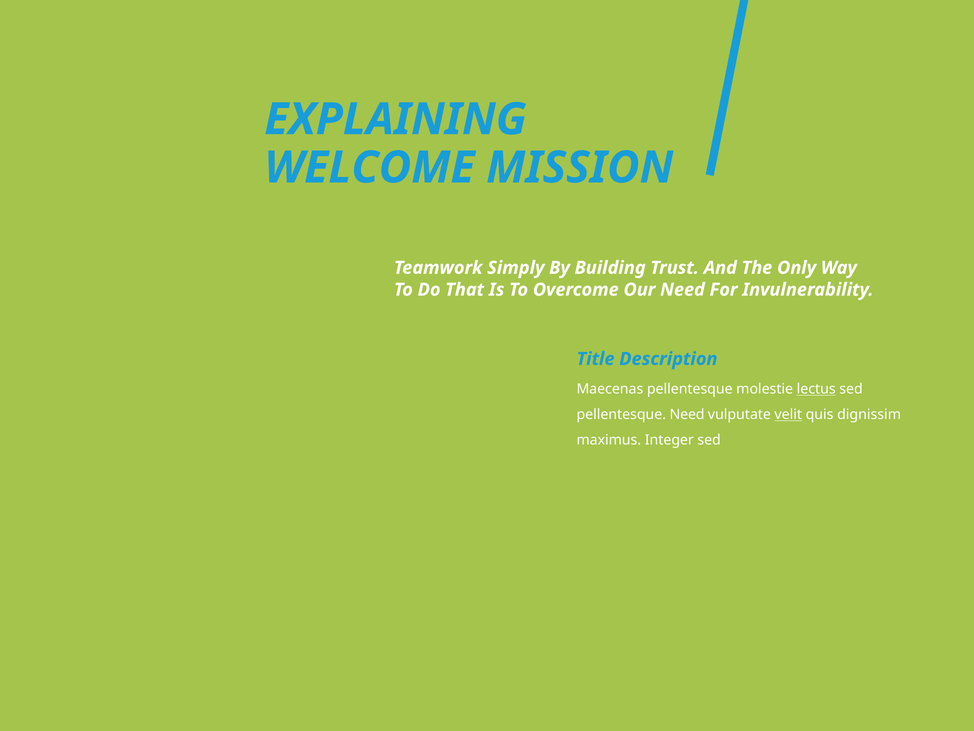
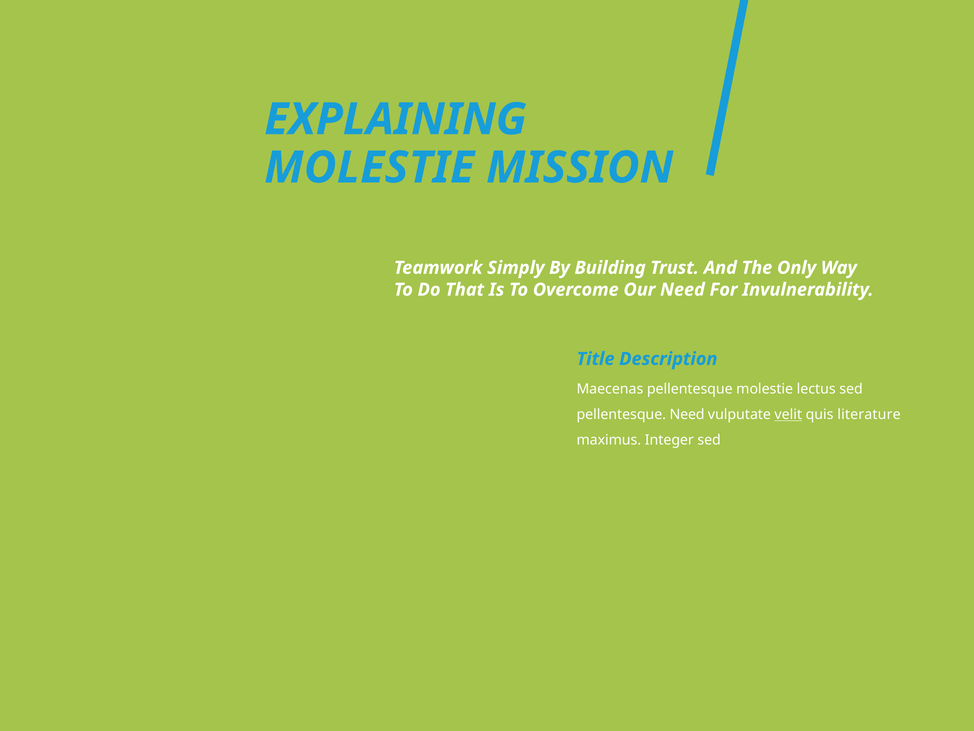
WELCOME at (369, 168): WELCOME -> MOLESTIE
lectus underline: present -> none
dignissim: dignissim -> literature
